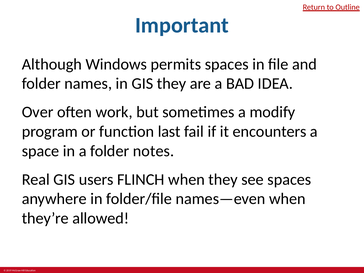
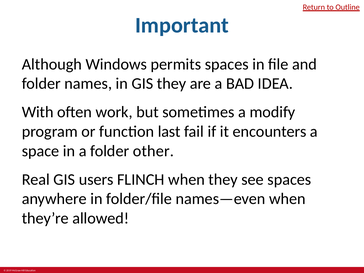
Over: Over -> With
notes: notes -> other
